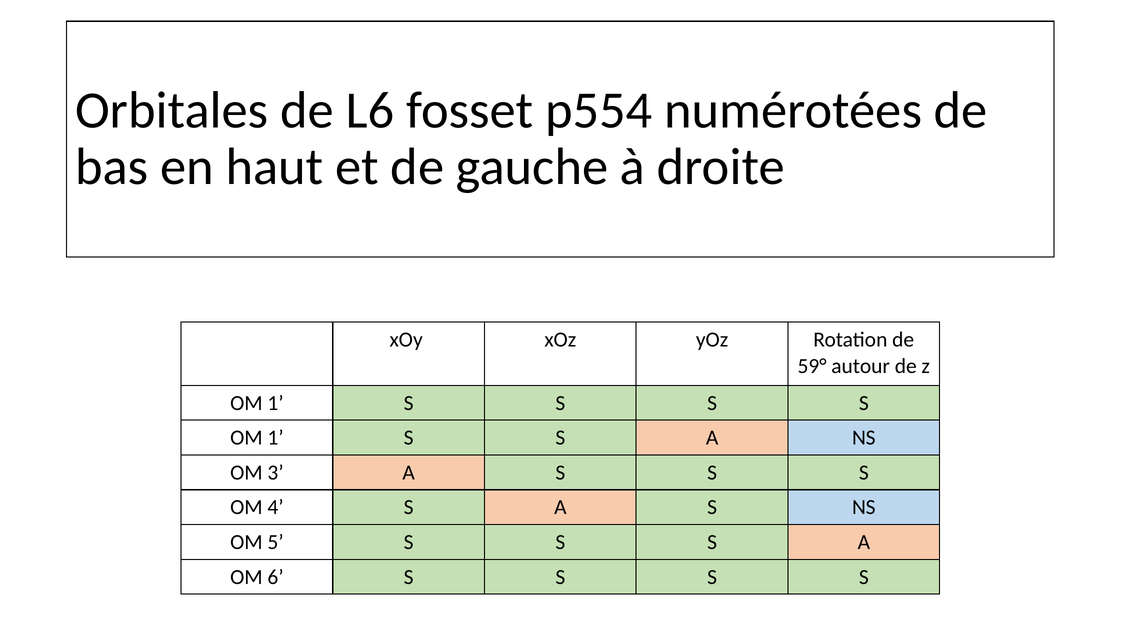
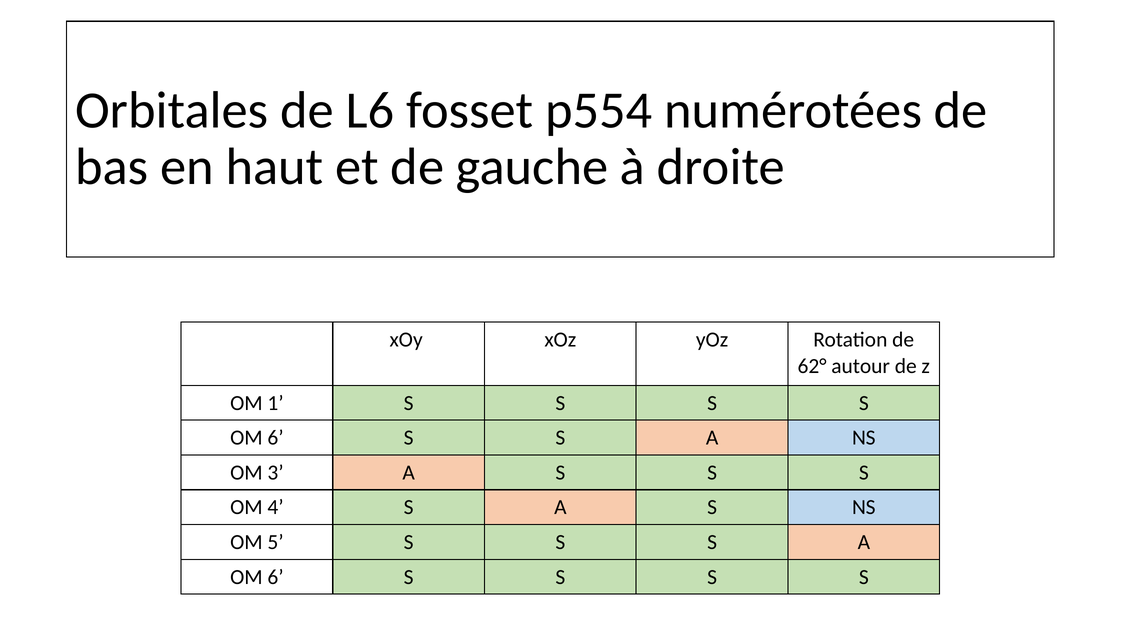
59°: 59° -> 62°
1 at (276, 438): 1 -> 6
